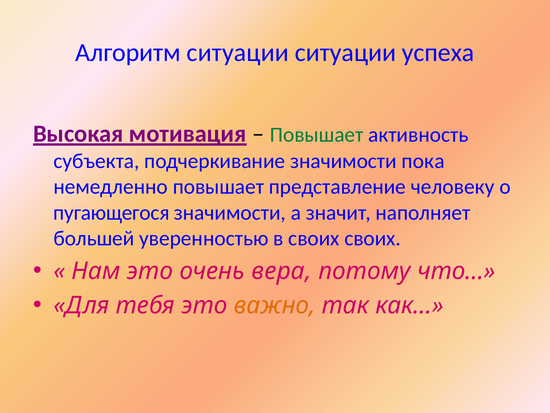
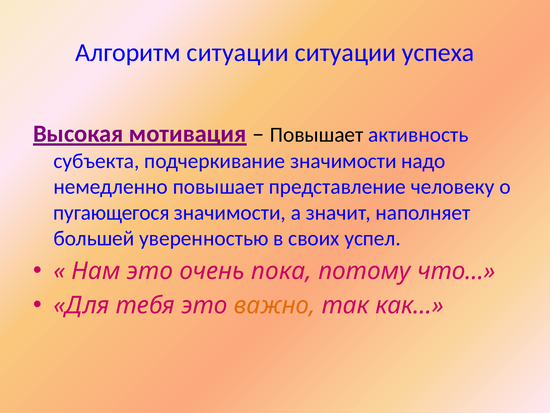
Повышает at (317, 135) colour: green -> black
пока: пока -> надо
своих своих: своих -> успел
вера: вера -> пока
